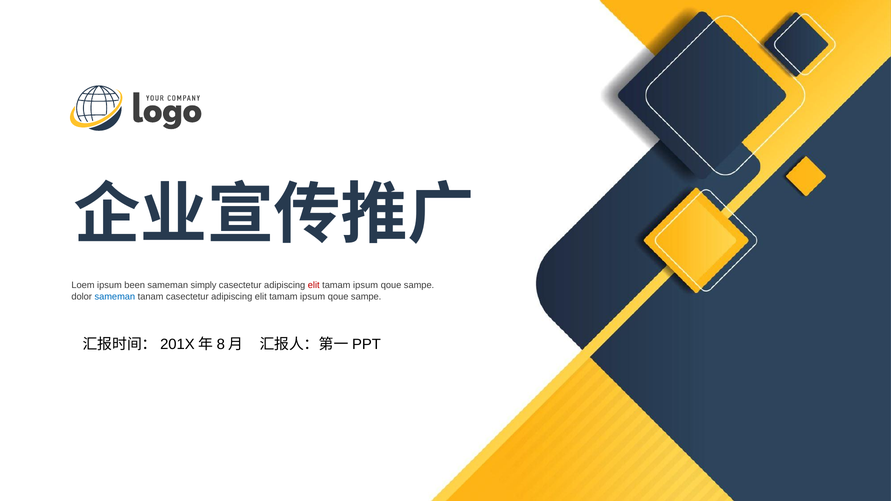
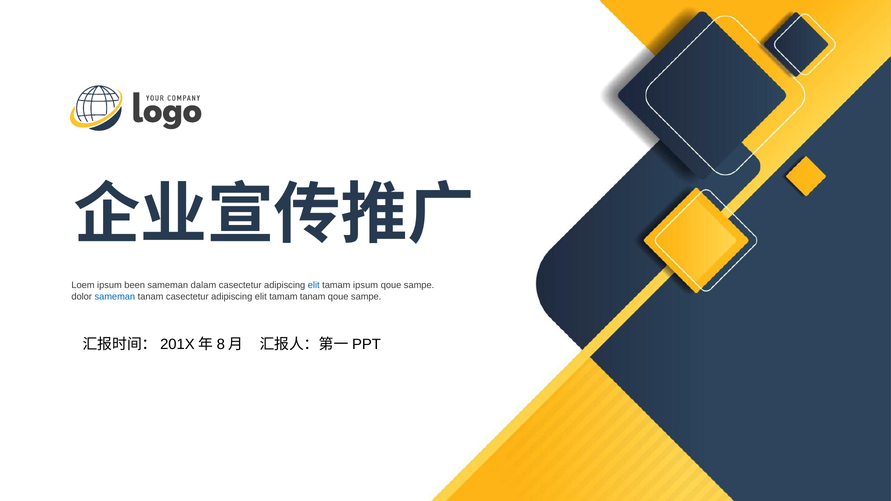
simply: simply -> dalam
elit at (314, 285) colour: red -> blue
ipsum at (313, 297): ipsum -> tanam
